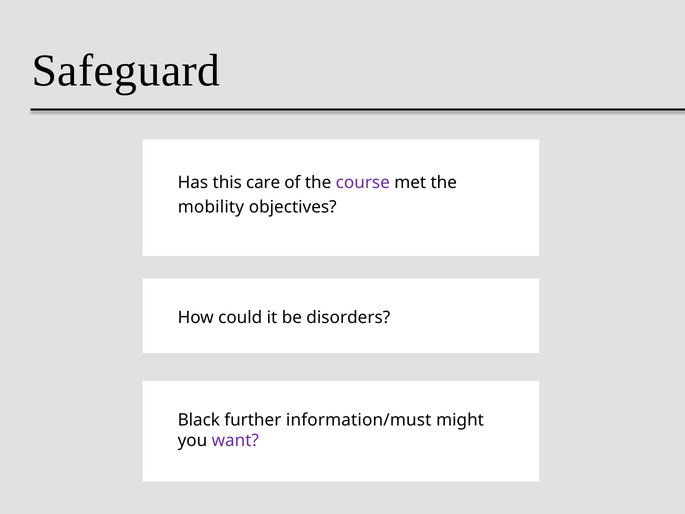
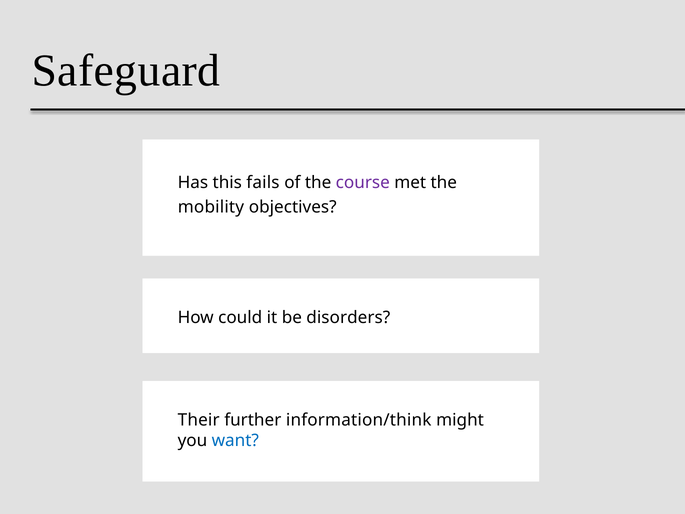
care: care -> fails
Black: Black -> Their
information/must: information/must -> information/think
want colour: purple -> blue
